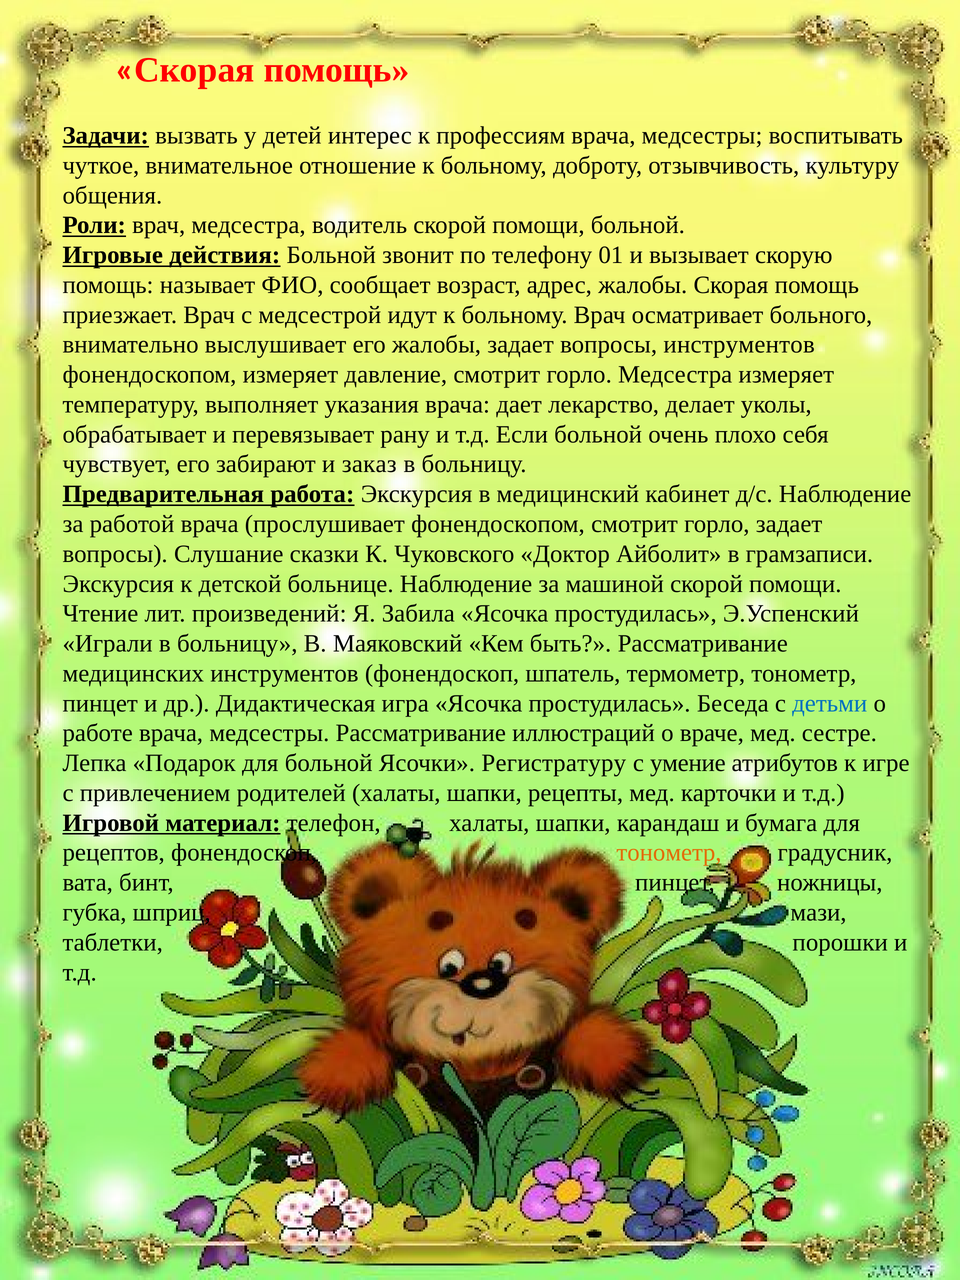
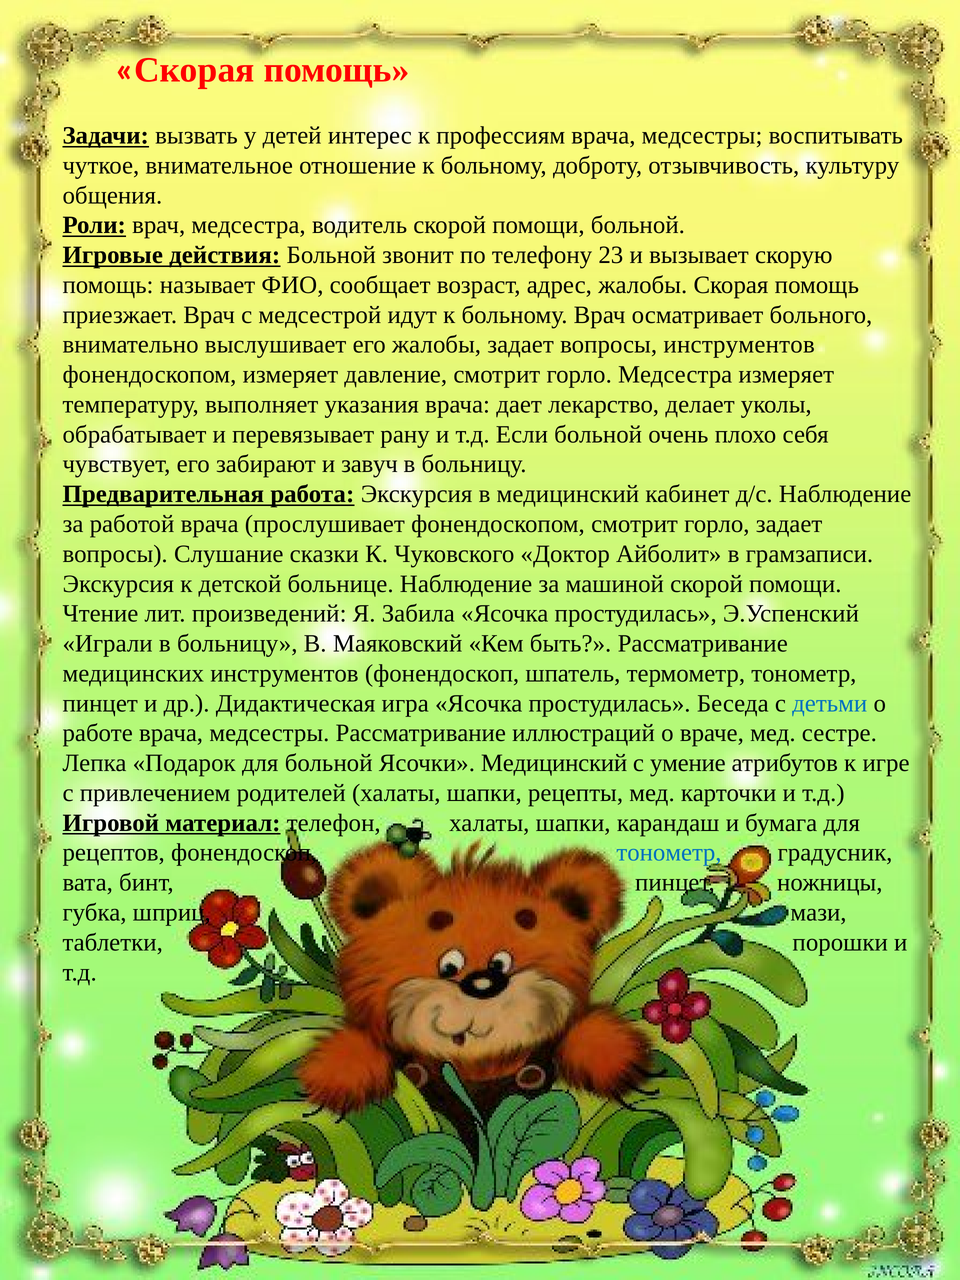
01: 01 -> 23
заказ: заказ -> завуч
Ясочки Регистратуру: Регистратуру -> Медицинский
тонометр at (669, 853) colour: orange -> blue
